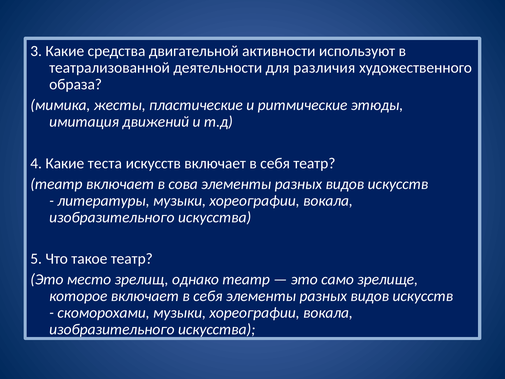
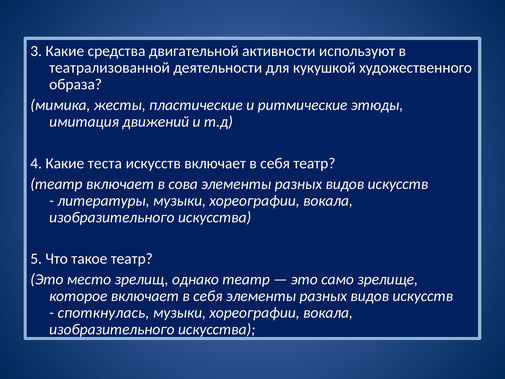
различия: различия -> кукушкой
скоморохами: скоморохами -> споткнулась
